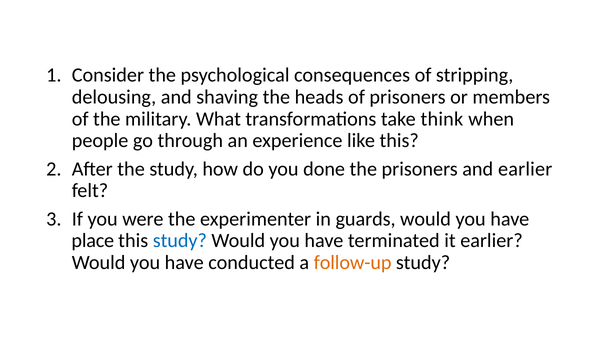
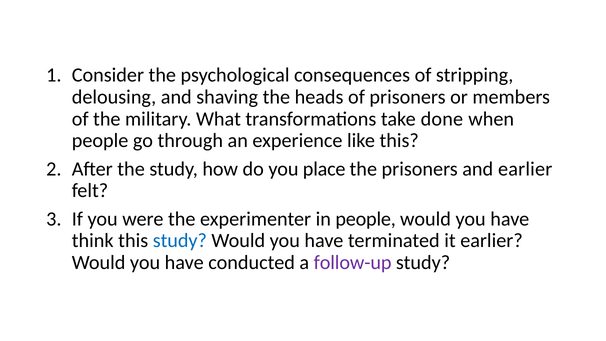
think: think -> done
done: done -> place
in guards: guards -> people
place: place -> think
follow-up colour: orange -> purple
